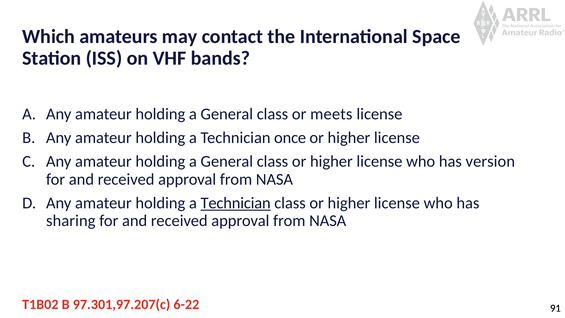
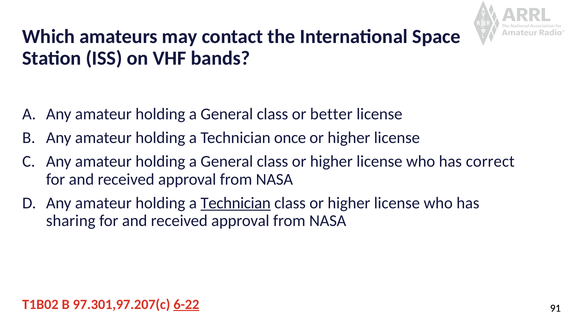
meets: meets -> better
version: version -> correct
6-22 underline: none -> present
